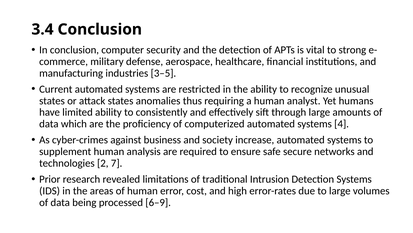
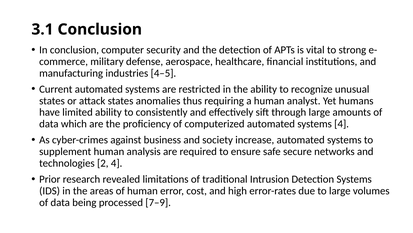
3.4: 3.4 -> 3.1
3–5: 3–5 -> 4–5
2 7: 7 -> 4
6–9: 6–9 -> 7–9
